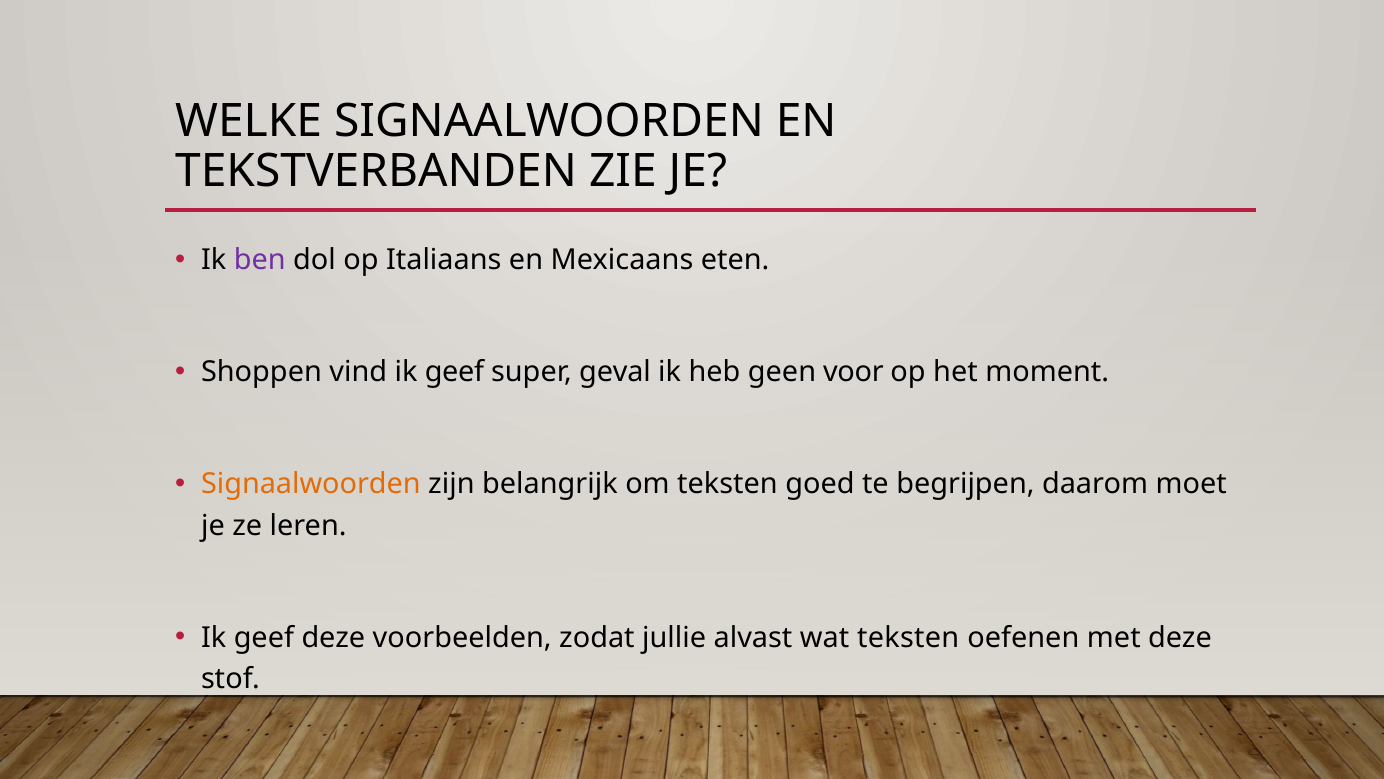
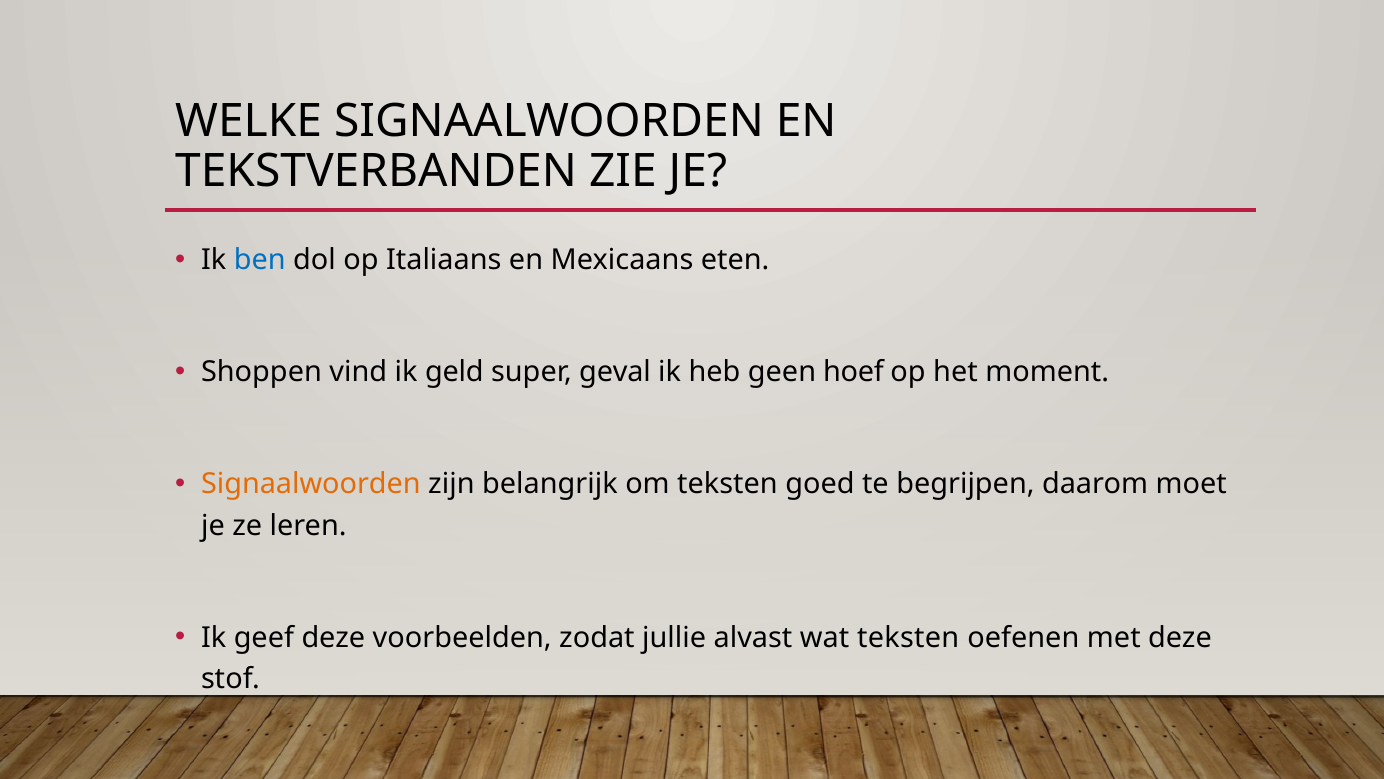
ben colour: purple -> blue
vind ik geef: geef -> geld
voor: voor -> hoef
